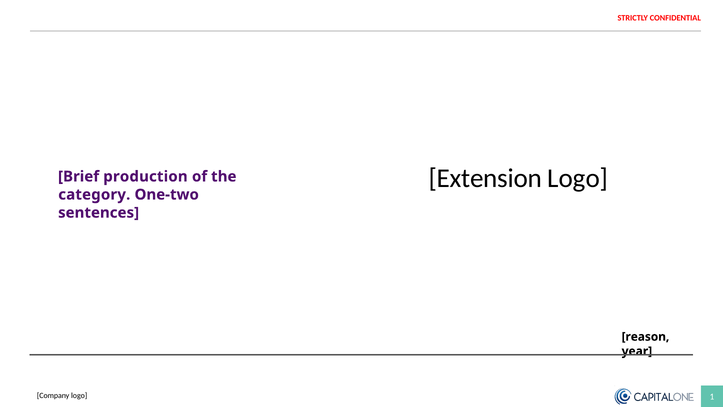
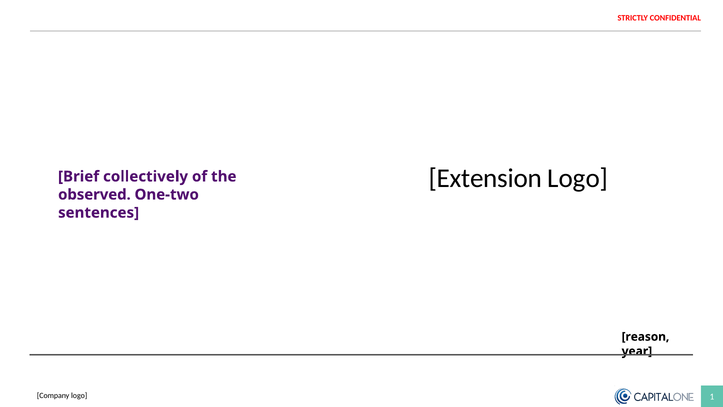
production: production -> collectively
category: category -> observed
